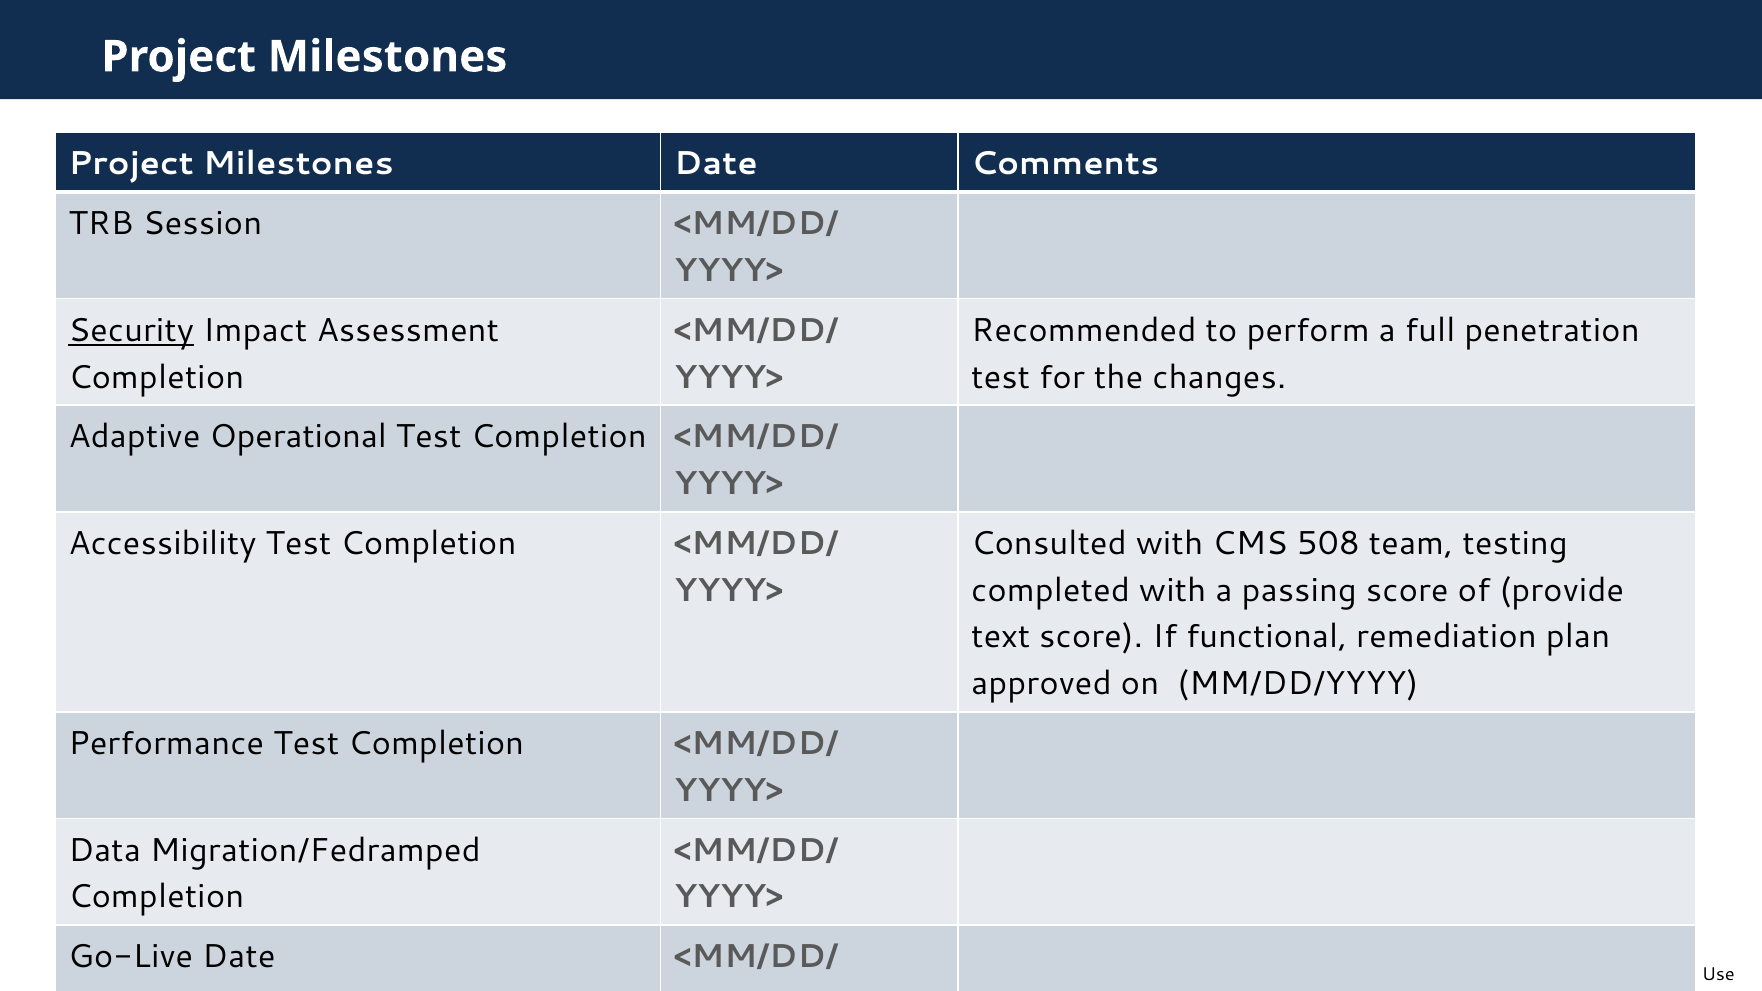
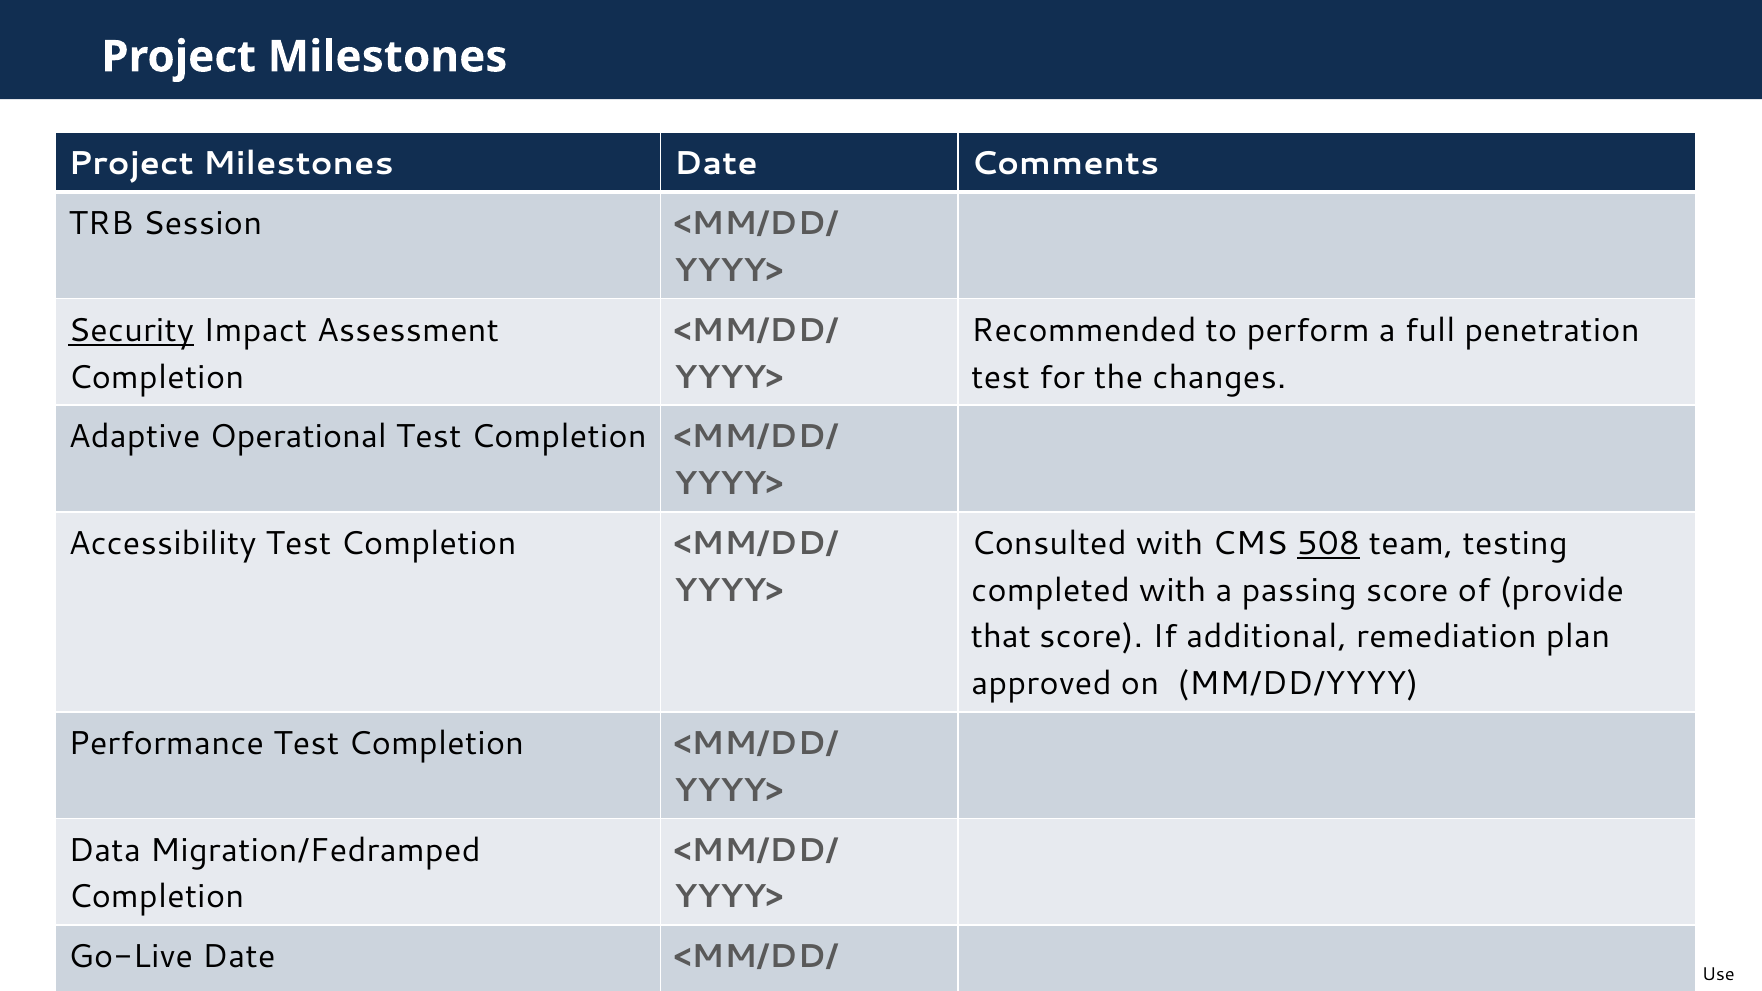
508 underline: none -> present
text: text -> that
functional: functional -> additional
